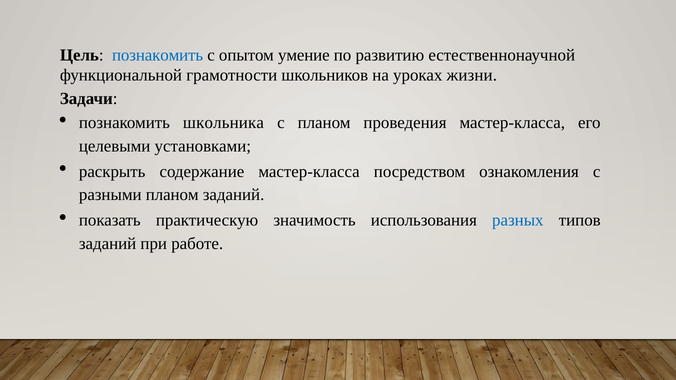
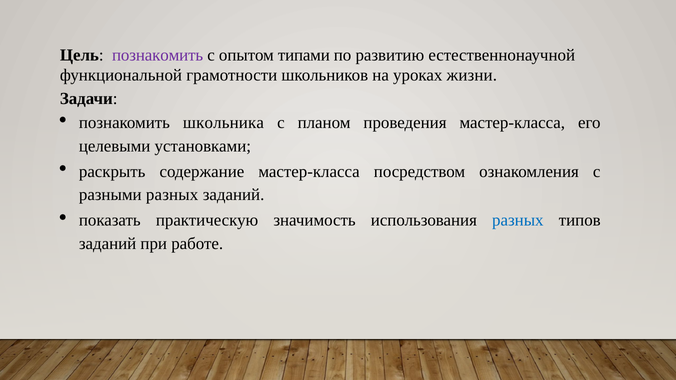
познакомить at (158, 55) colour: blue -> purple
умение: умение -> типами
разными планом: планом -> разных
